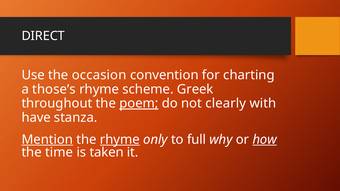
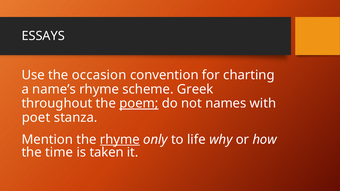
DIRECT: DIRECT -> ESSAYS
those’s: those’s -> name’s
clearly: clearly -> names
have: have -> poet
Mention underline: present -> none
full: full -> life
how underline: present -> none
